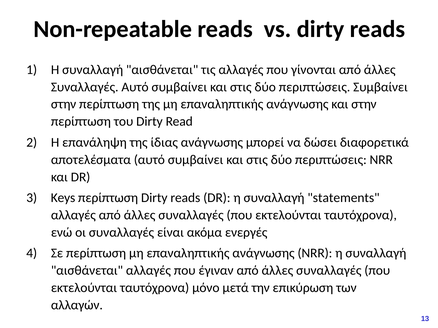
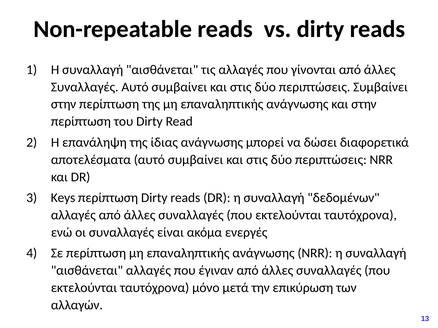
statements: statements -> δεδομένων
